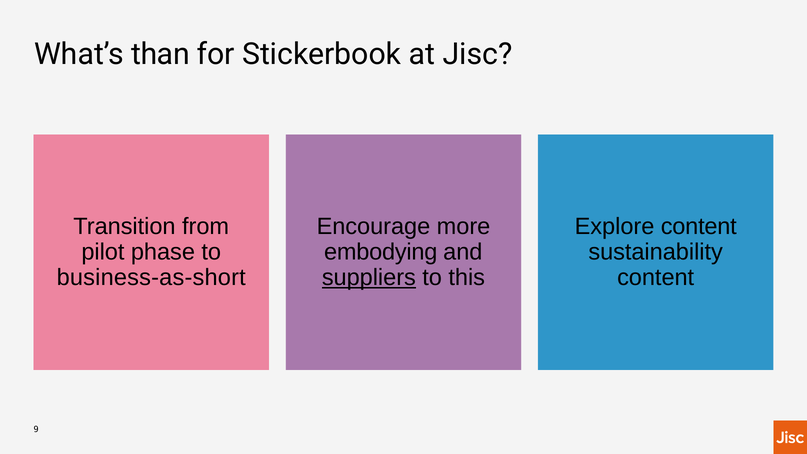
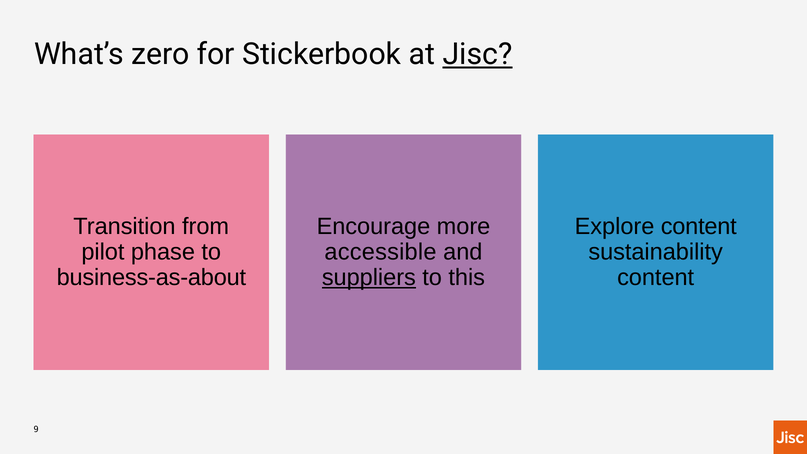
than: than -> zero
Jisc underline: none -> present
embodying: embodying -> accessible
business-as-short: business-as-short -> business-as-about
